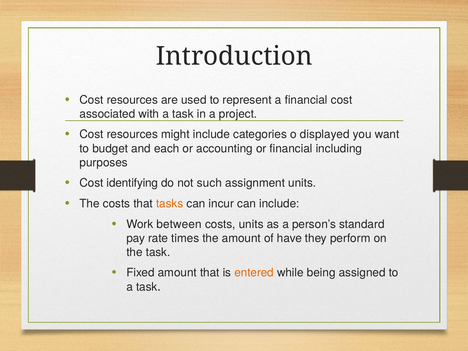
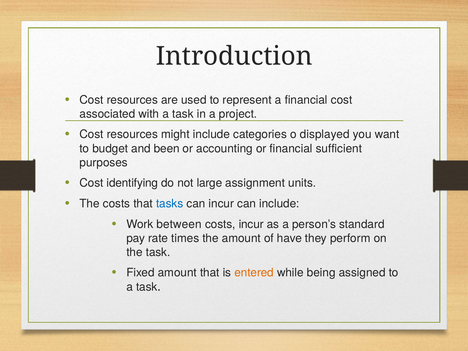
each: each -> been
including: including -> sufficient
such: such -> large
tasks colour: orange -> blue
costs units: units -> incur
